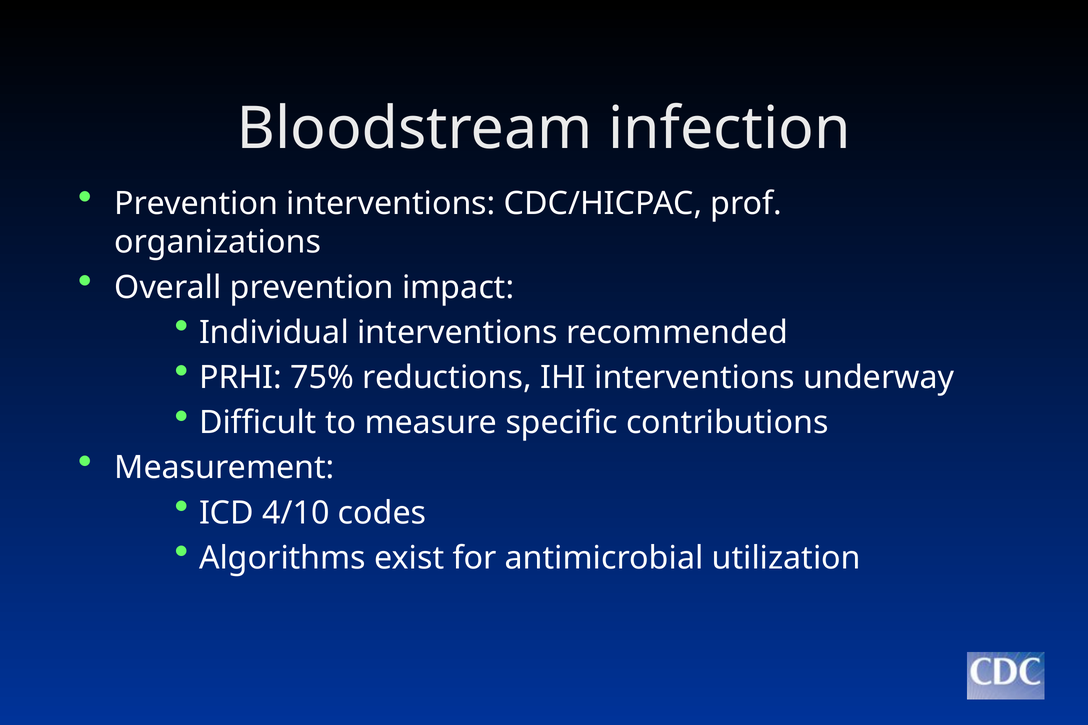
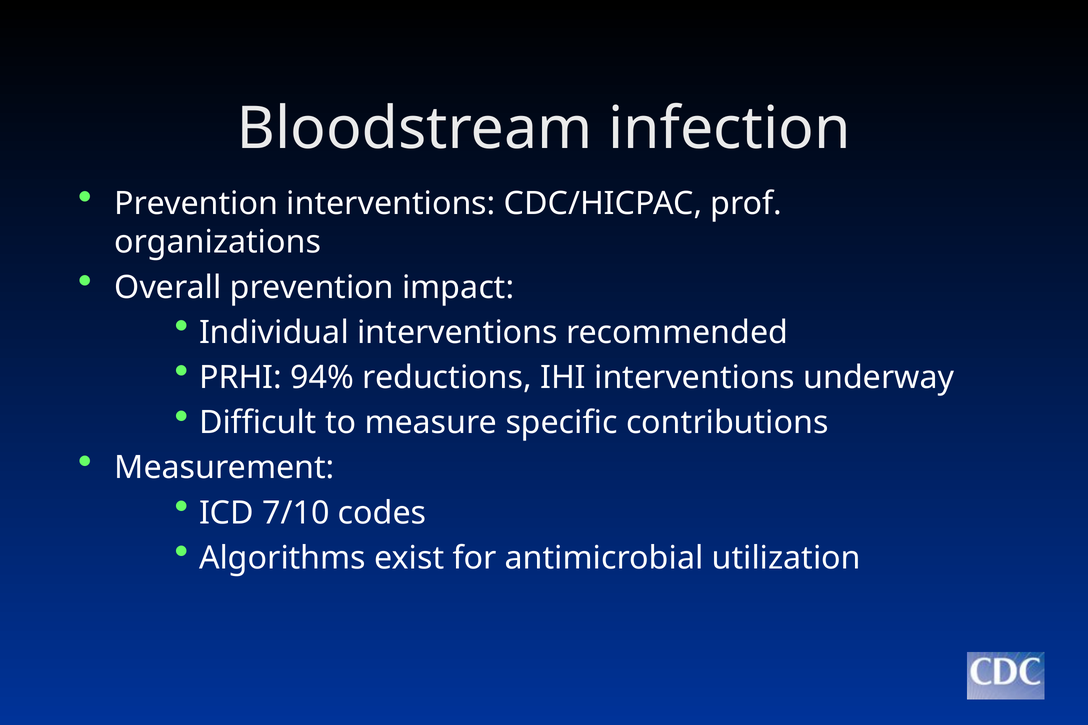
75%: 75% -> 94%
4/10: 4/10 -> 7/10
